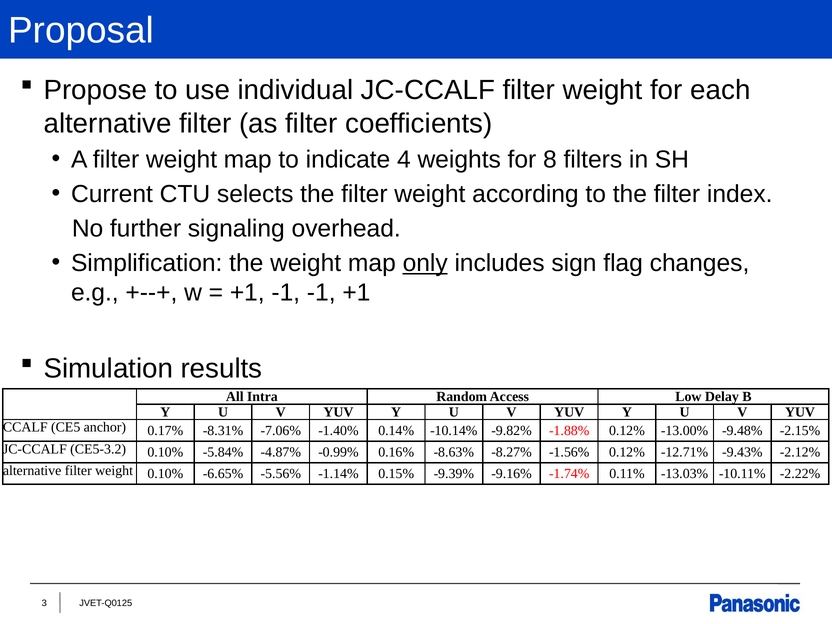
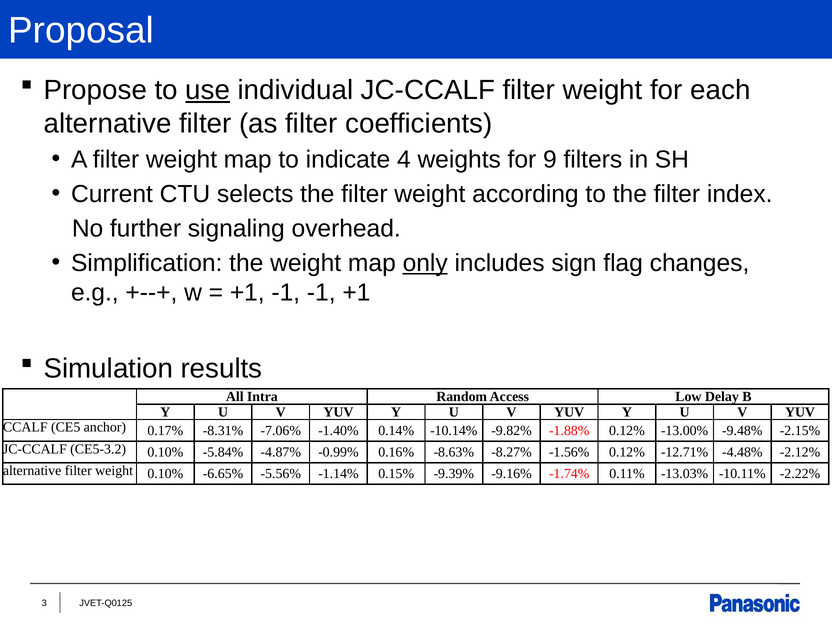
use underline: none -> present
8: 8 -> 9
-9.43%: -9.43% -> -4.48%
